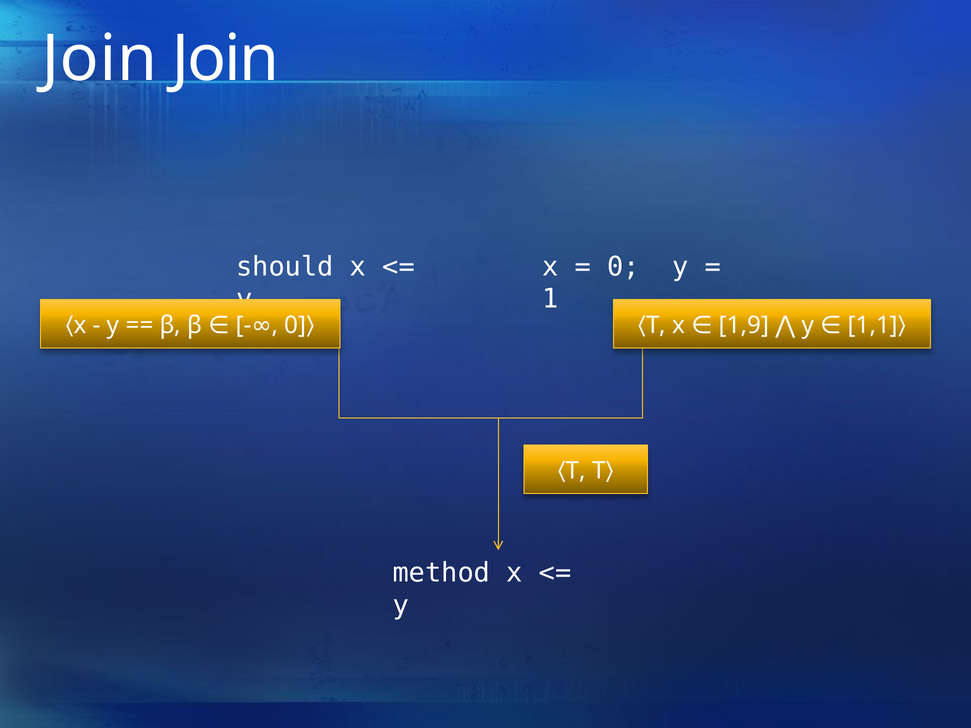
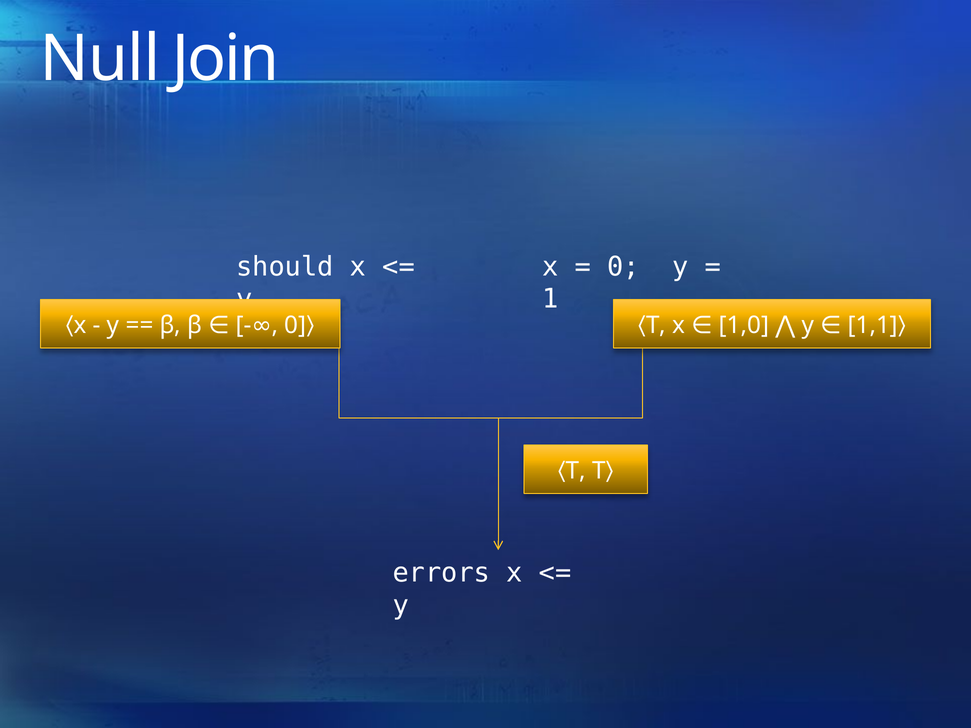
Join at (99, 59): Join -> Null
1,9: 1,9 -> 1,0
method: method -> errors
